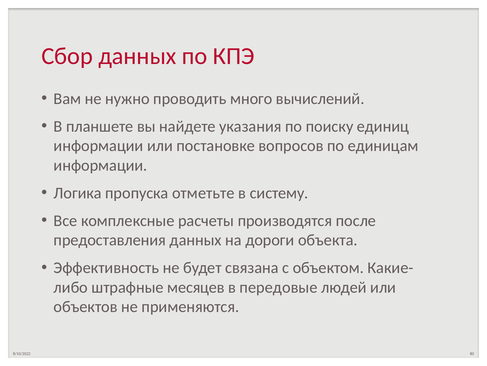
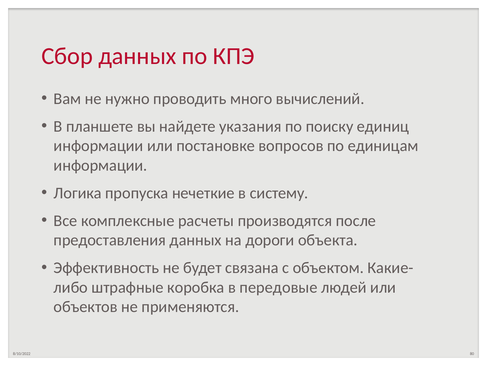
отметьте: отметьте -> нечеткие
месяцев: месяцев -> коробка
